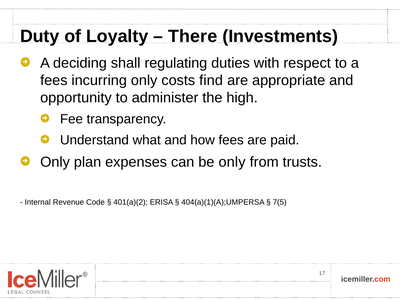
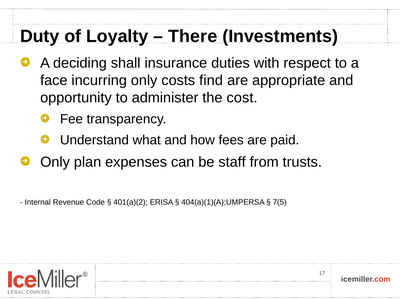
regulating: regulating -> insurance
fees at (54, 80): fees -> face
high: high -> cost
be only: only -> staff
